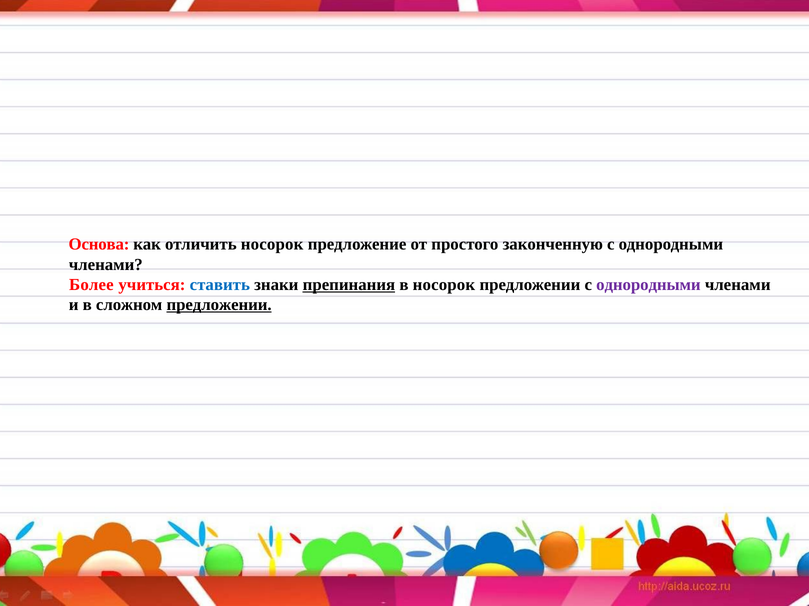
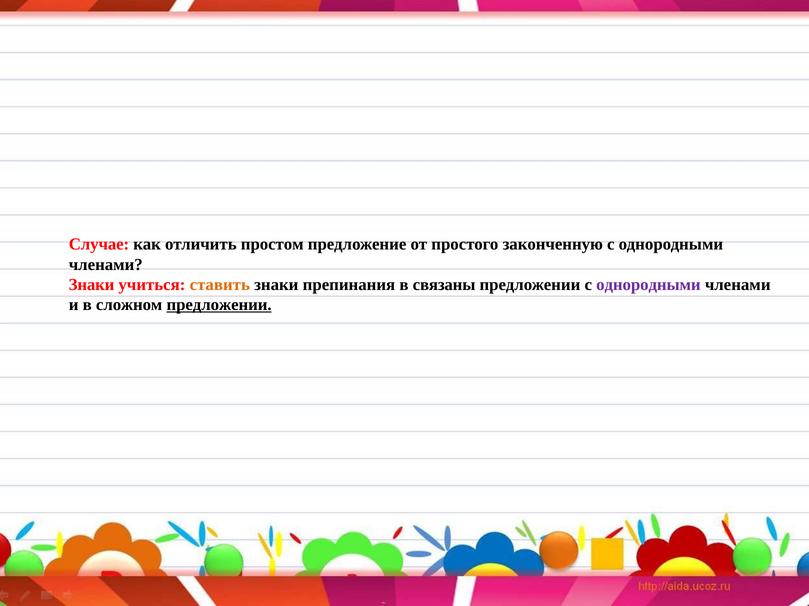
Основа: Основа -> Случае
отличить носорок: носорок -> простом
Более at (91, 285): Более -> Знаки
ставить colour: blue -> orange
препинания underline: present -> none
в носорок: носорок -> связаны
